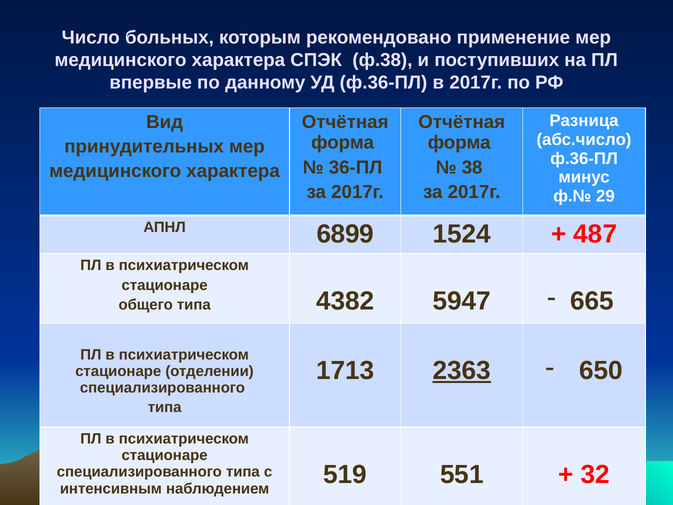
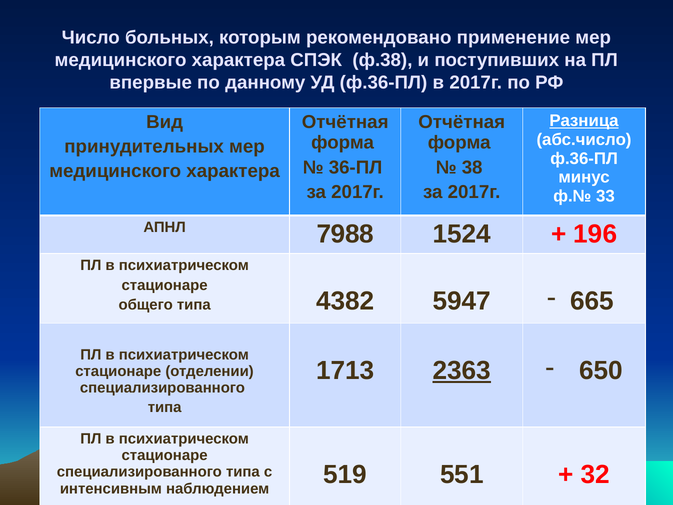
Разница underline: none -> present
29: 29 -> 33
6899: 6899 -> 7988
487: 487 -> 196
